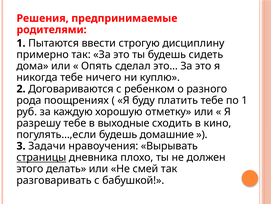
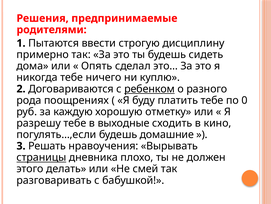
ребенком underline: none -> present
по 1: 1 -> 0
Задачи: Задачи -> Решать
